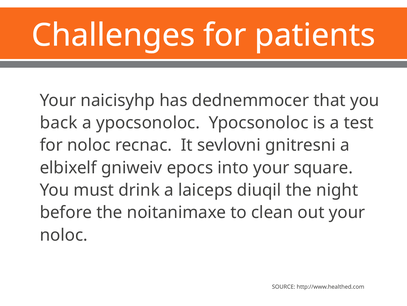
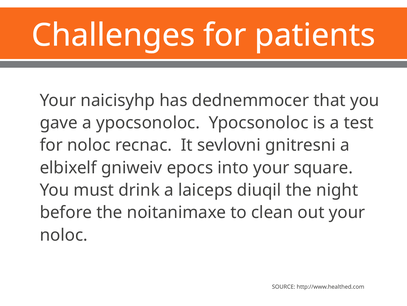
back: back -> gave
